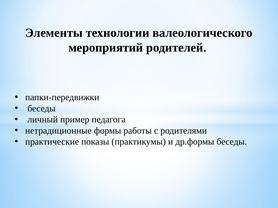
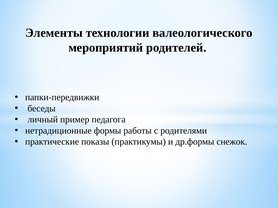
др.формы беседы: беседы -> снежок
